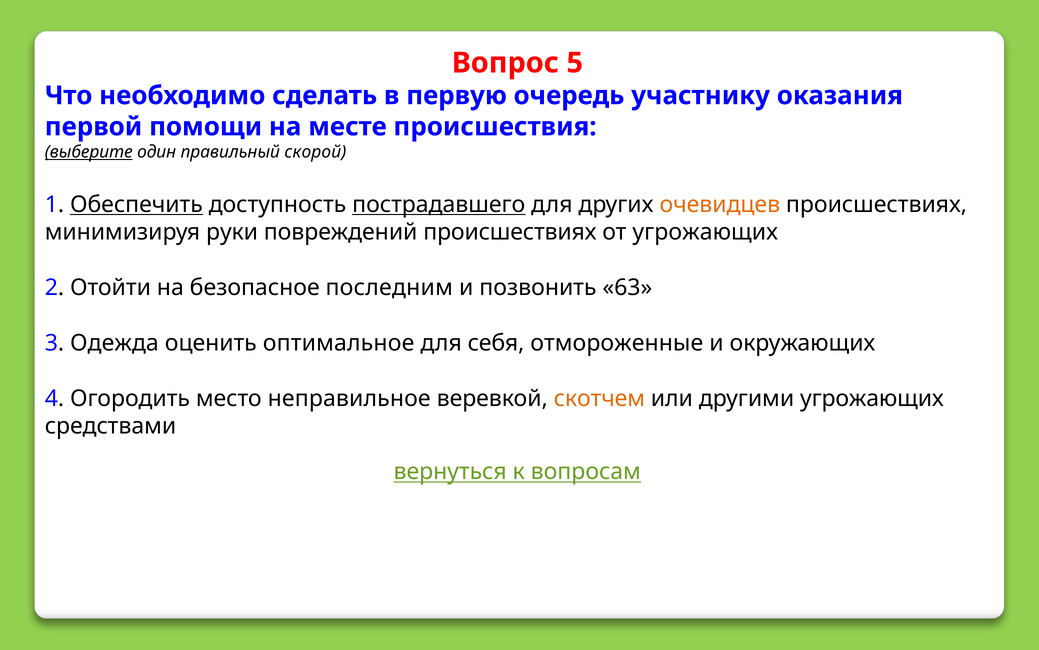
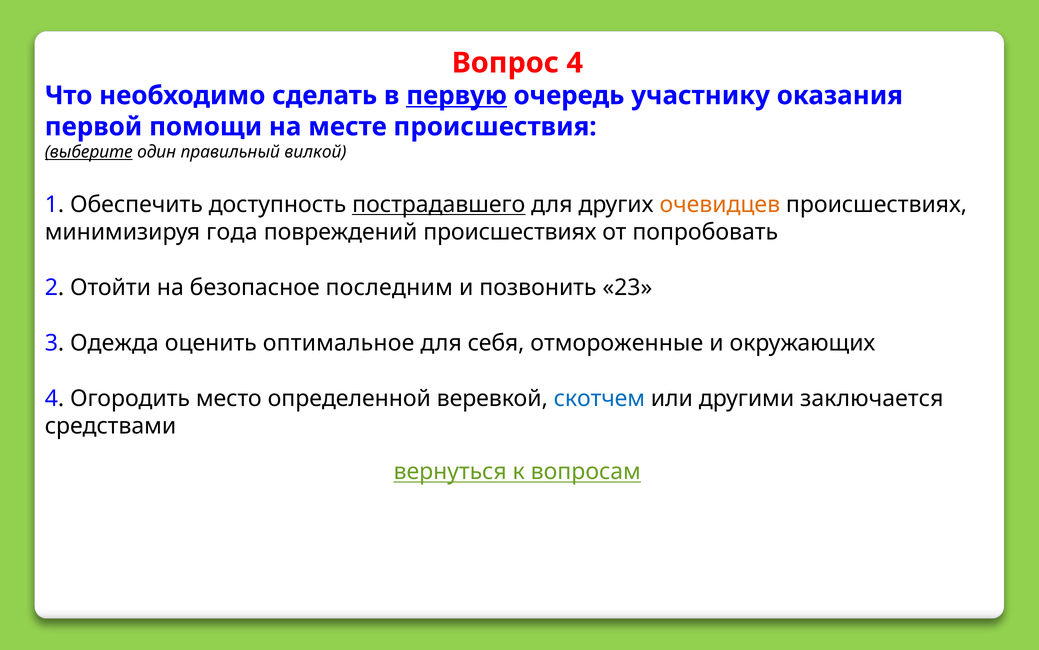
Вопрос 5: 5 -> 4
первую underline: none -> present
скорой: скорой -> вилкой
Обеспечить underline: present -> none
руки: руки -> года
от угрожающих: угрожающих -> попробовать
63: 63 -> 23
неправильное: неправильное -> определенной
скотчем colour: orange -> blue
другими угрожающих: угрожающих -> заключается
